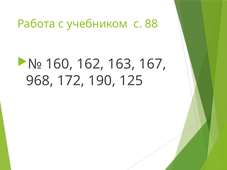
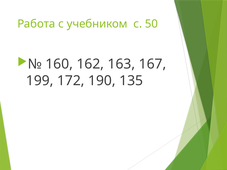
88: 88 -> 50
968: 968 -> 199
125: 125 -> 135
